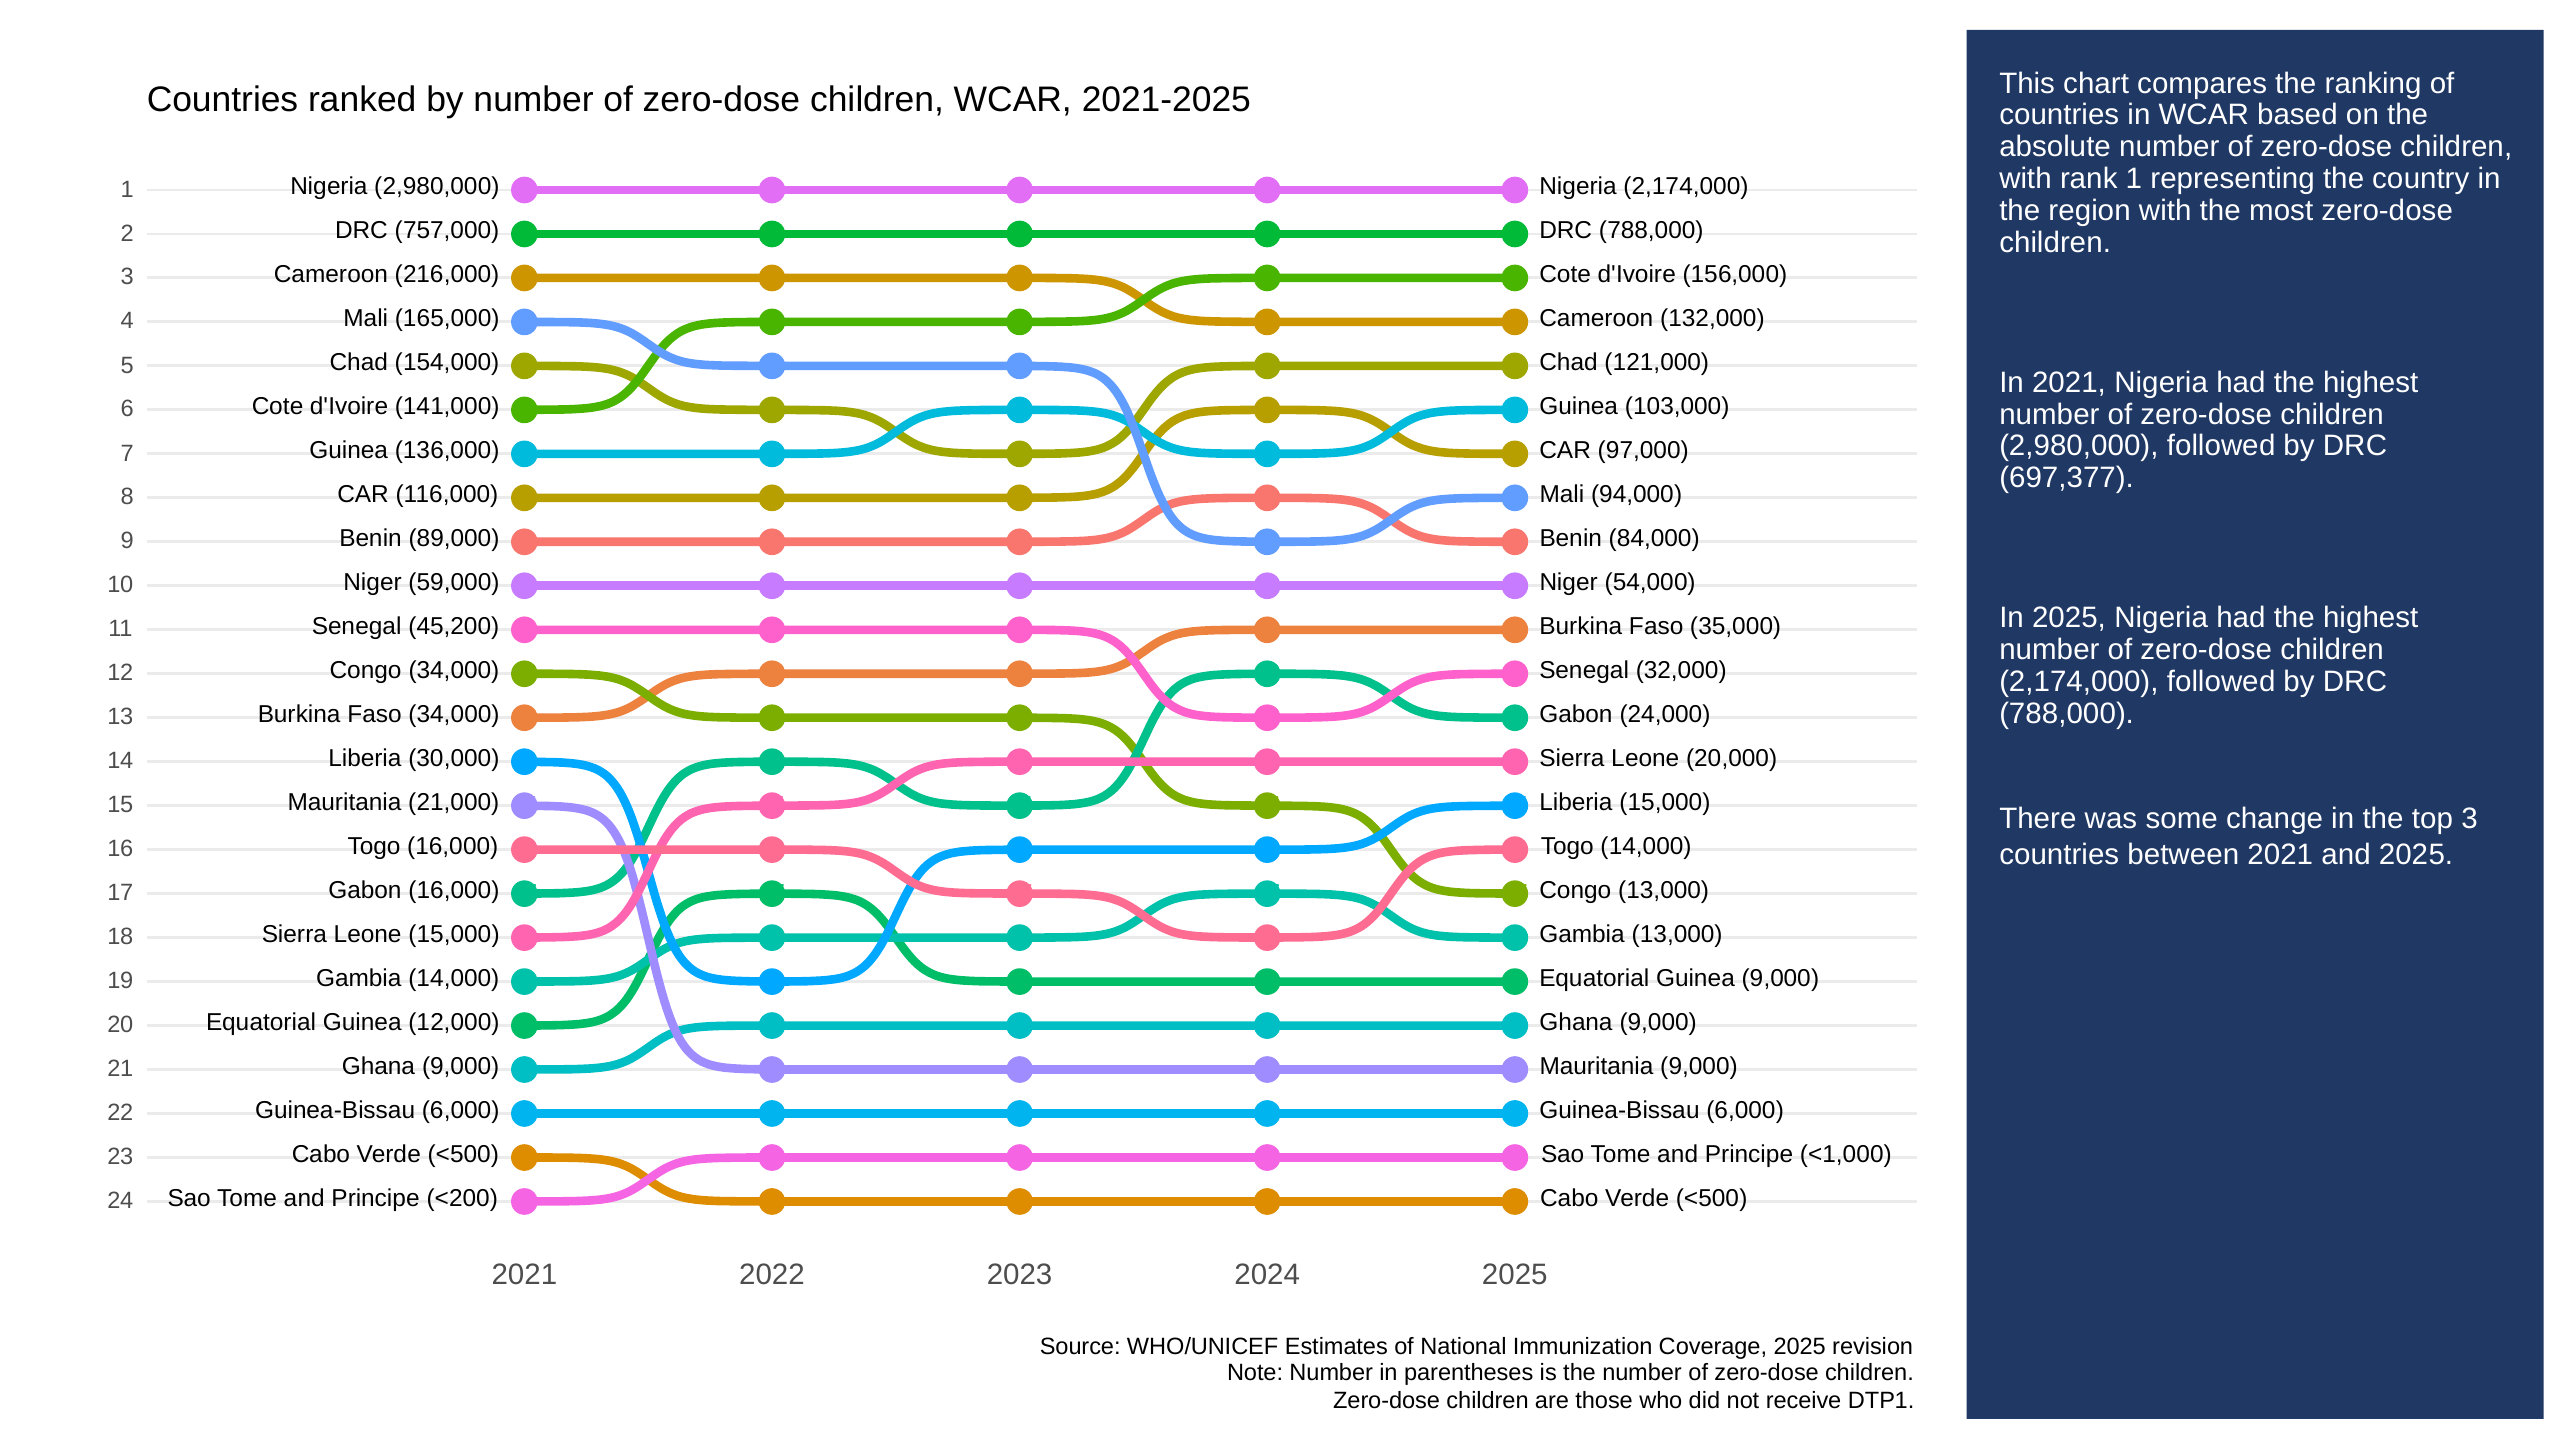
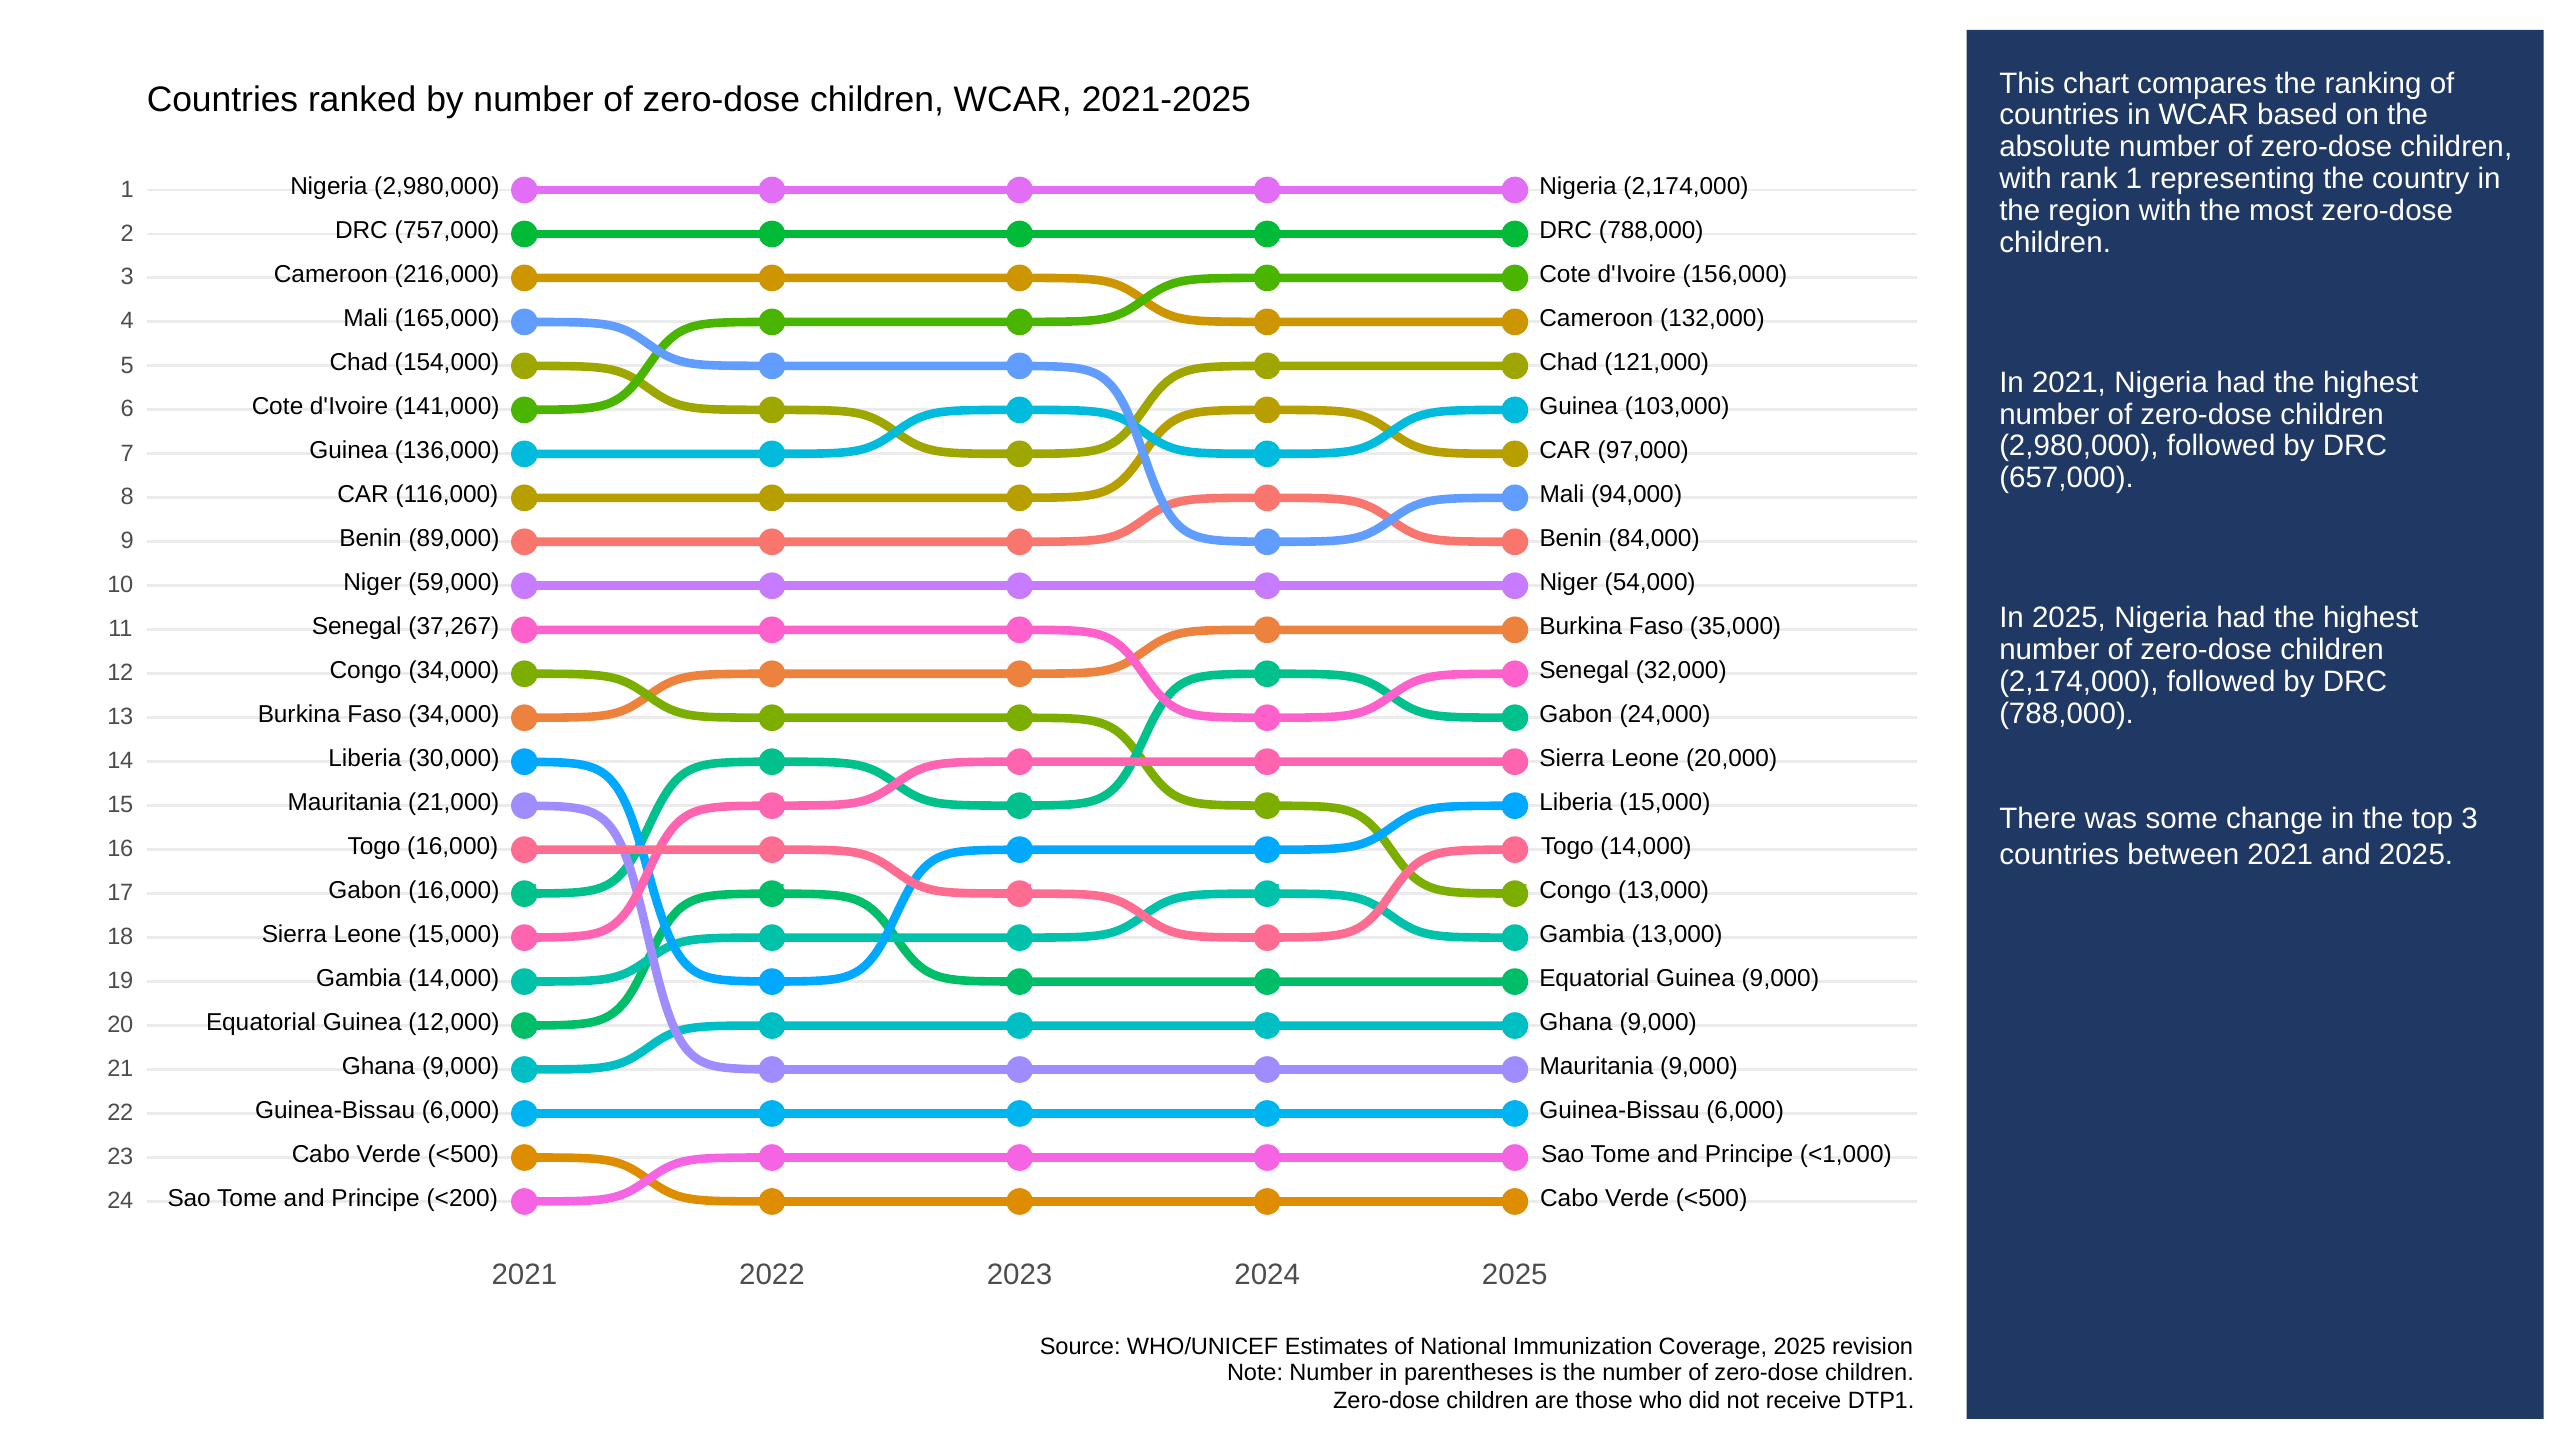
697,377: 697,377 -> 657,000
45,200: 45,200 -> 37,267
